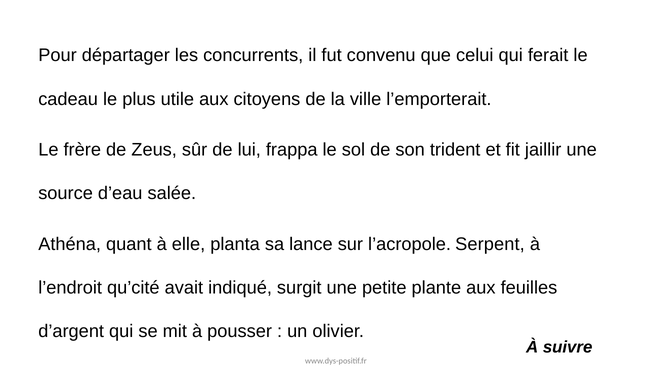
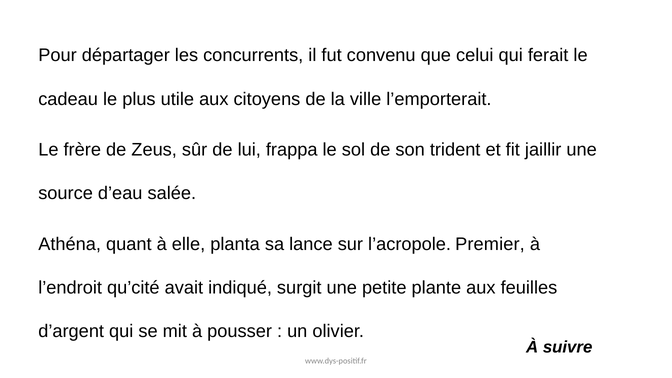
Serpent: Serpent -> Premier
